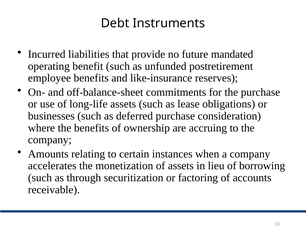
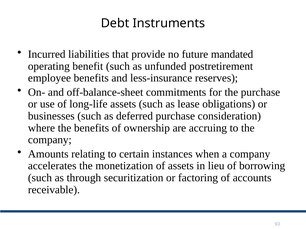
like-insurance: like-insurance -> less-insurance
